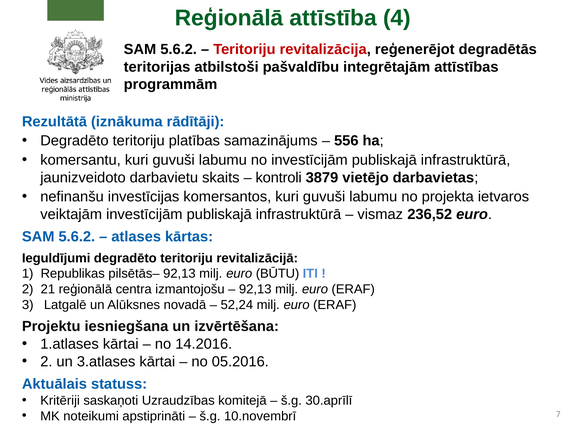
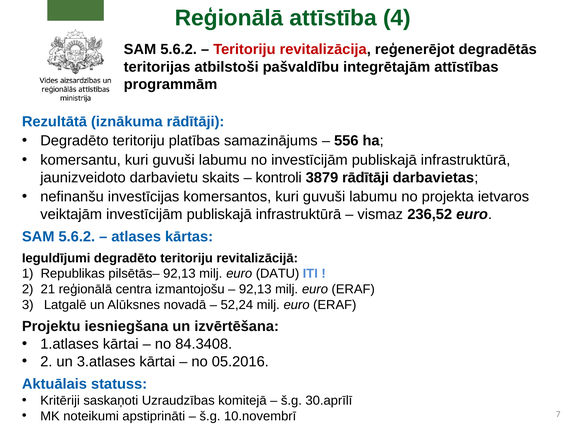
3879 vietējo: vietējo -> rādītāji
BŪTU: BŪTU -> DATU
14.2016: 14.2016 -> 84.3408
